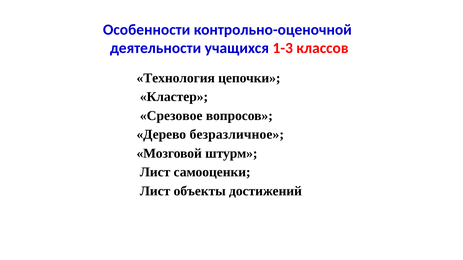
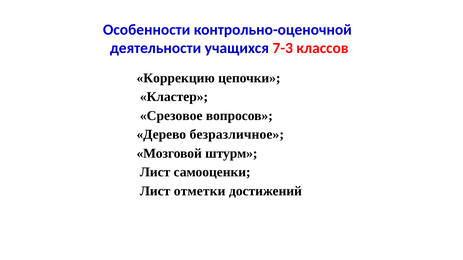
1-3: 1-3 -> 7-3
Технология: Технология -> Коррекцию
объекты: объекты -> отметки
